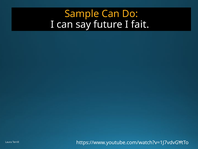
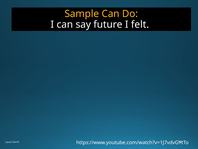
fait: fait -> felt
